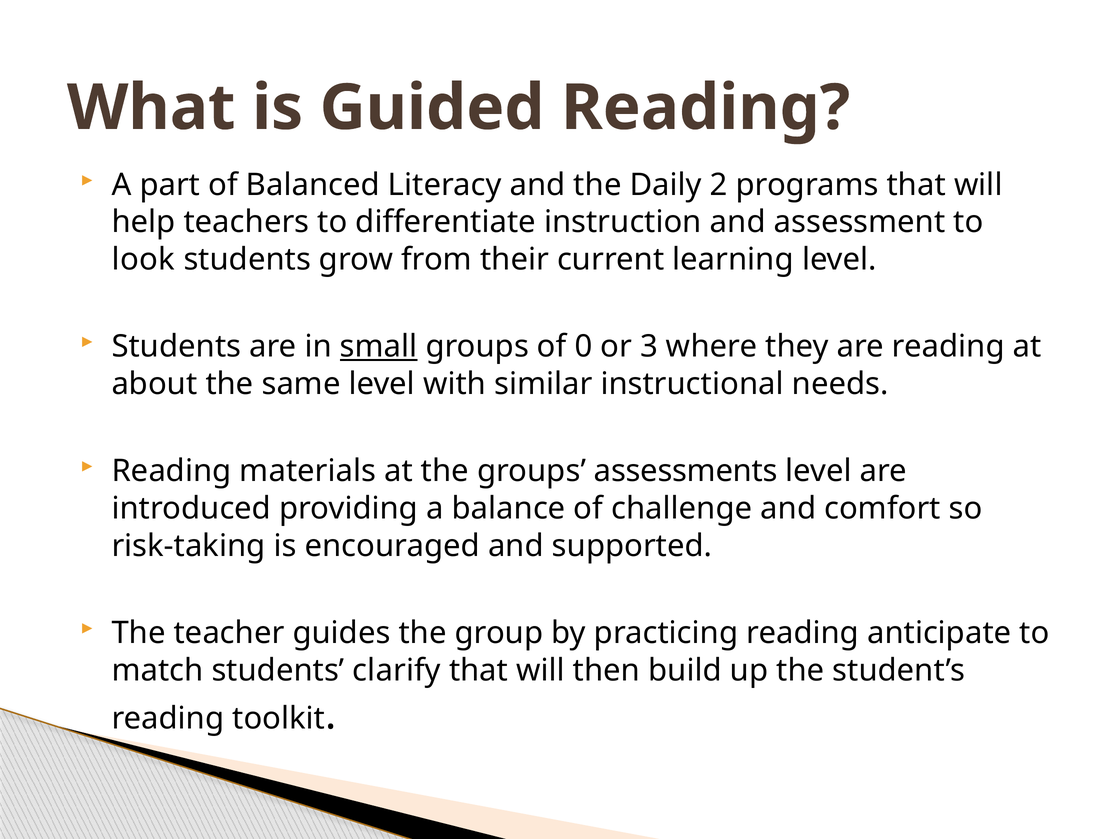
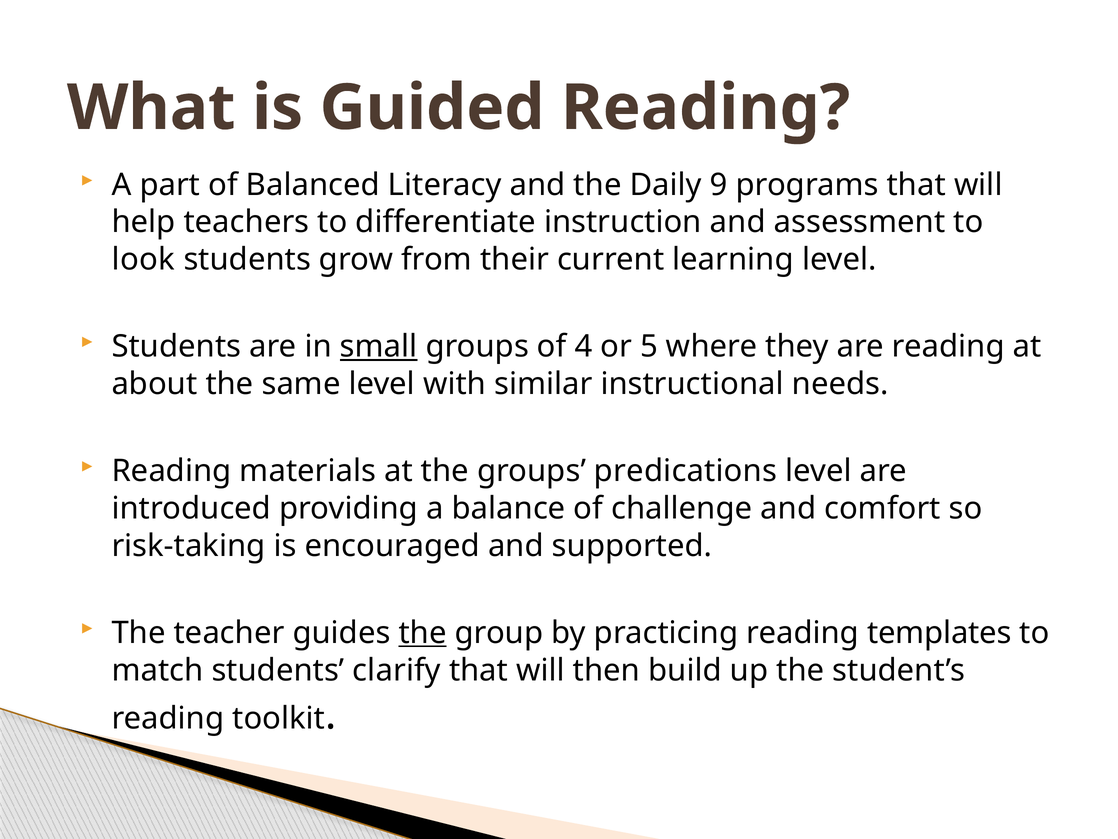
2: 2 -> 9
0: 0 -> 4
3: 3 -> 5
assessments: assessments -> predications
the at (423, 633) underline: none -> present
anticipate: anticipate -> templates
